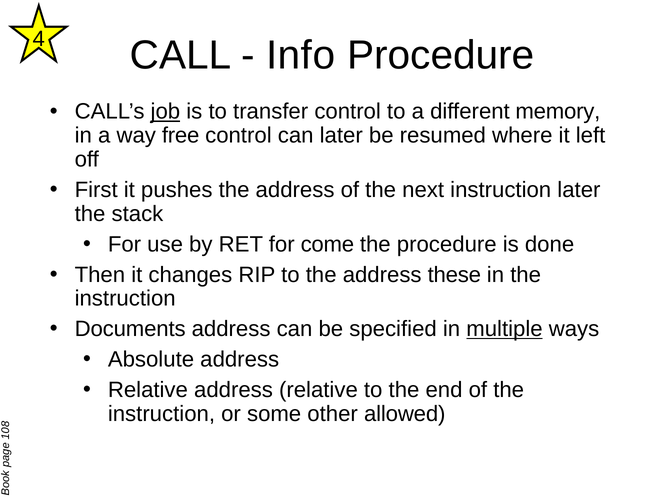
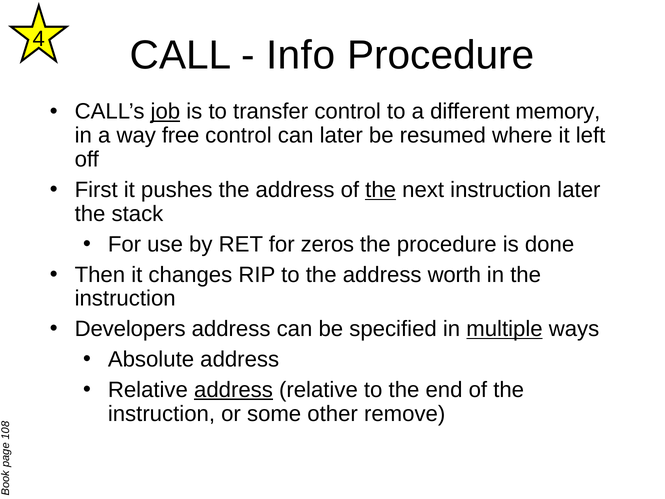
the at (381, 190) underline: none -> present
come: come -> zeros
these: these -> worth
Documents: Documents -> Developers
address at (233, 390) underline: none -> present
allowed: allowed -> remove
